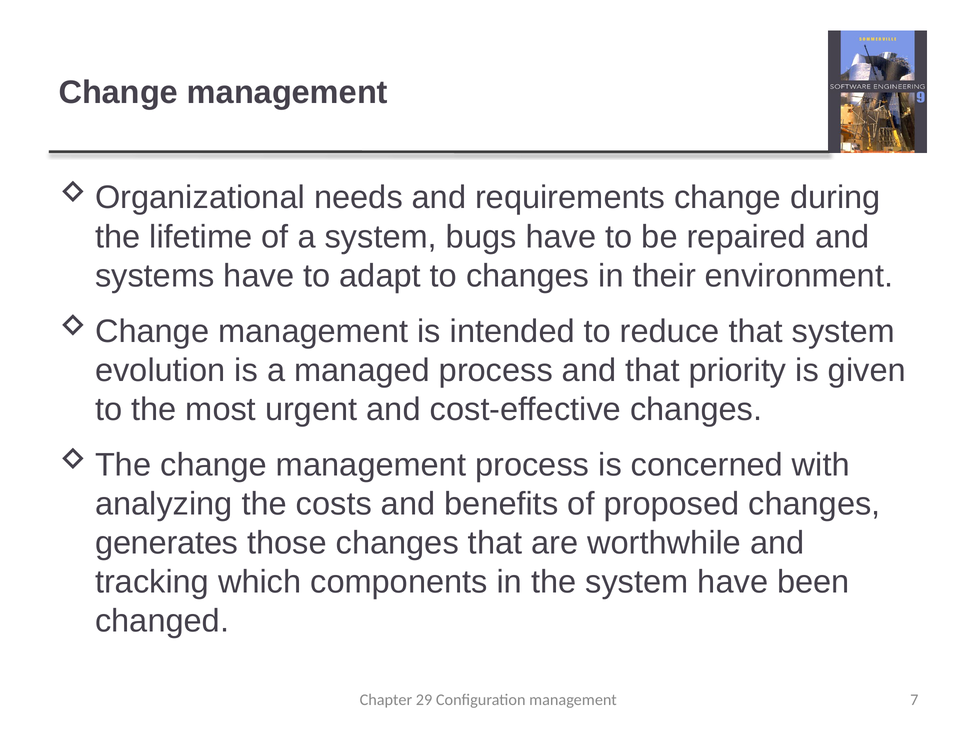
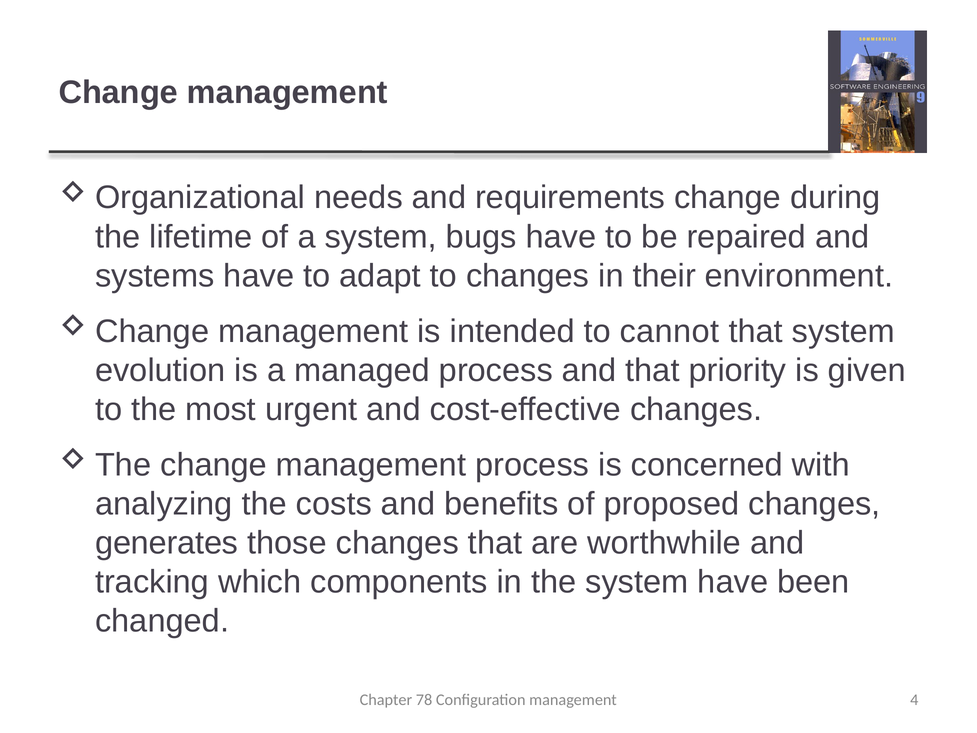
reduce: reduce -> cannot
29: 29 -> 78
7: 7 -> 4
